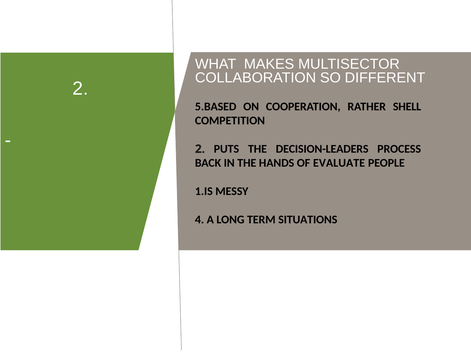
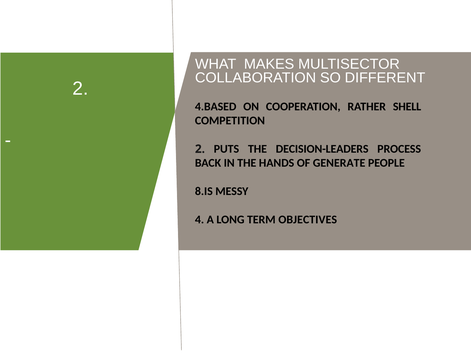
5.BASED: 5.BASED -> 4.BASED
EVALUATE: EVALUATE -> GENERATE
1.IS: 1.IS -> 8.IS
SITUATIONS: SITUATIONS -> OBJECTIVES
